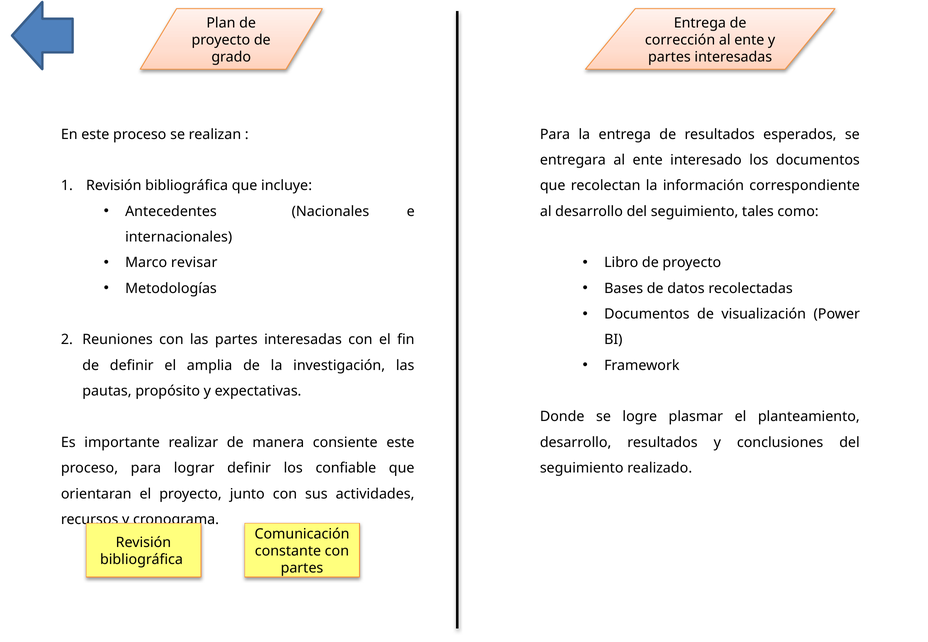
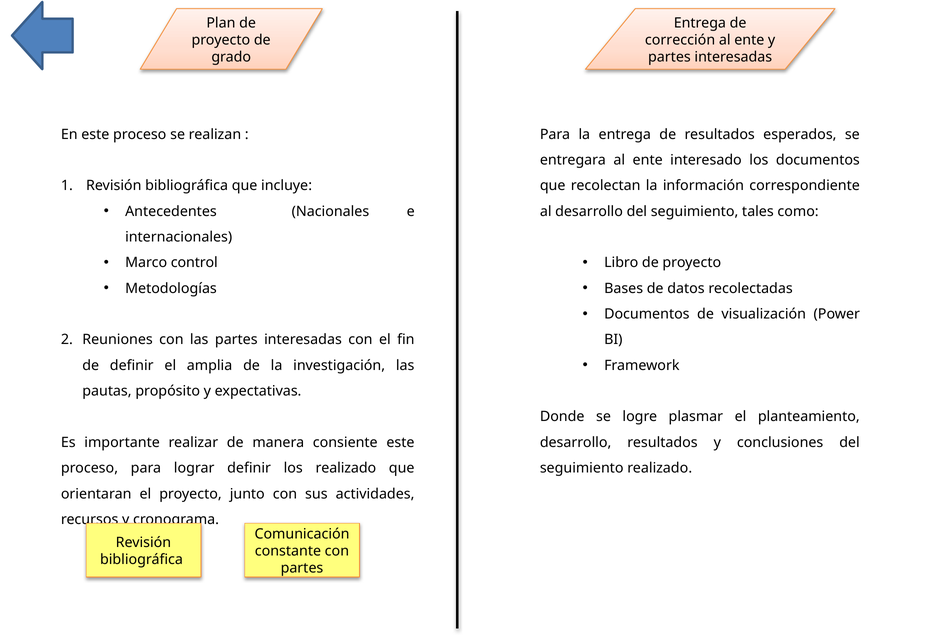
revisar: revisar -> control
los confiable: confiable -> realizado
